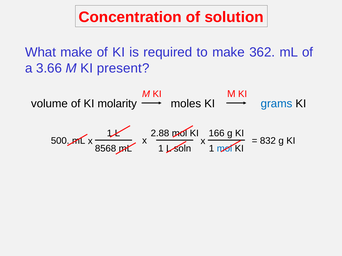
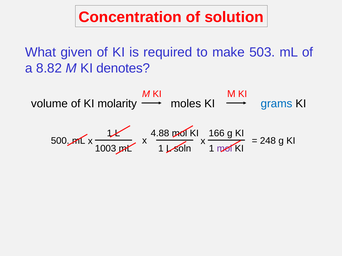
What make: make -> given
362: 362 -> 503
3.66: 3.66 -> 8.82
present: present -> denotes
2.88: 2.88 -> 4.88
832: 832 -> 248
8568: 8568 -> 1003
mol at (224, 149) colour: blue -> purple
